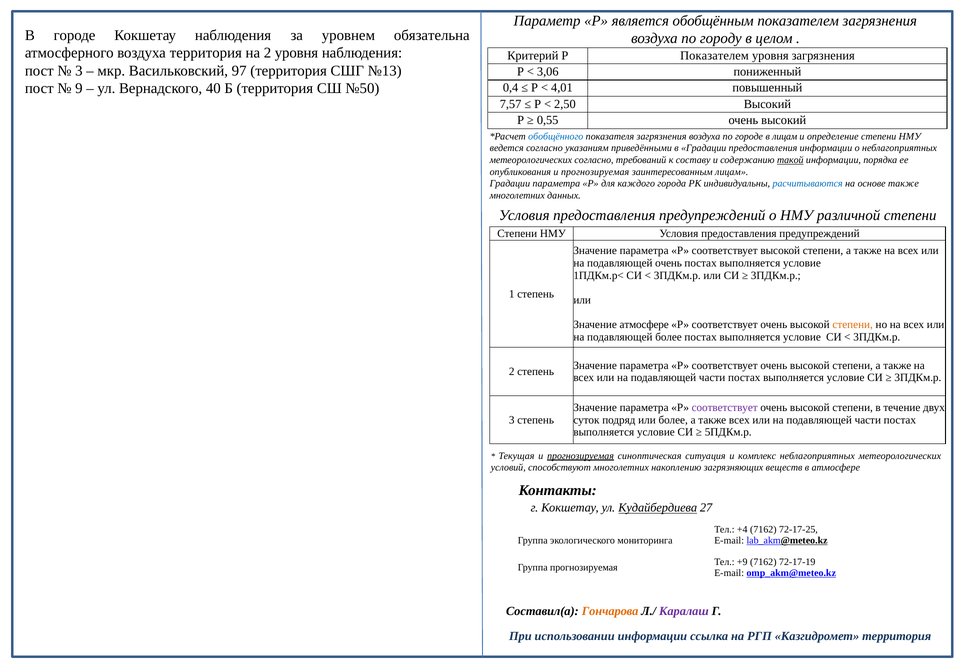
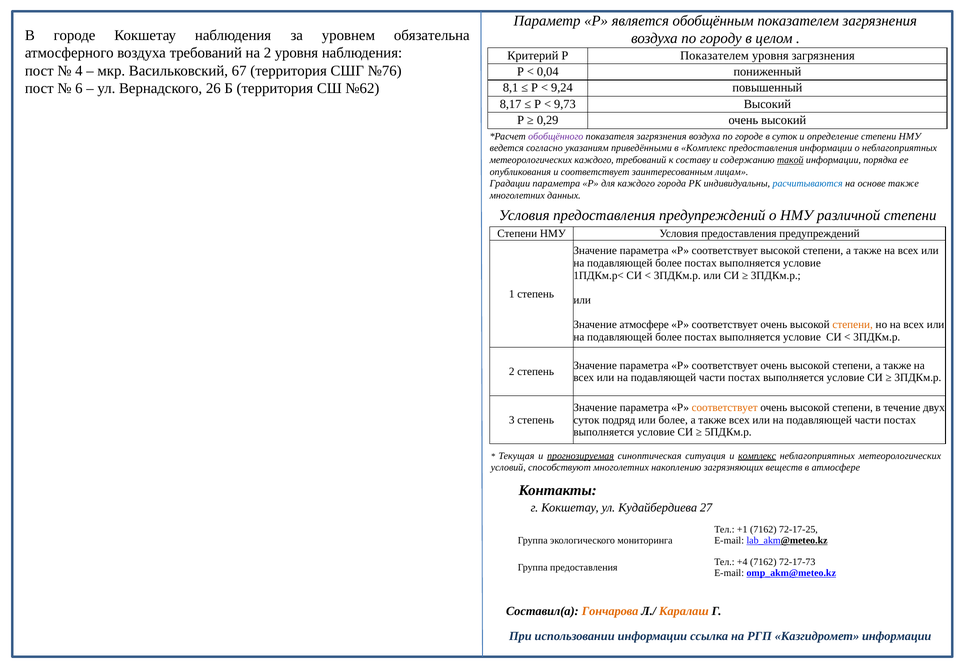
воздуха территория: территория -> требований
3 at (79, 71): 3 -> 4
97: 97 -> 67
№13: №13 -> №76
3,06: 3,06 -> 0,04
9: 9 -> 6
40: 40 -> 26
№50: №50 -> №62
0,4: 0,4 -> 8,1
4,01: 4,01 -> 9,24
7,57: 7,57 -> 8,17
2,50: 2,50 -> 9,73
0,55: 0,55 -> 0,29
обобщённого colour: blue -> purple
в лицам: лицам -> суток
в Градации: Градации -> Комплекс
метеорологических согласно: согласно -> каждого
опубликования и прогнозируемая: прогнозируемая -> соответствует
очень at (669, 263): очень -> более
соответствует at (725, 408) colour: purple -> orange
комплекс at (757, 456) underline: none -> present
Кудайбердиева underline: present -> none
+4: +4 -> +1
+9: +9 -> +4
72-17-19: 72-17-19 -> 72-17-73
Группа прогнозируемая: прогнозируемая -> предоставления
Каралаш colour: purple -> orange
Казгидромет территория: территория -> информации
